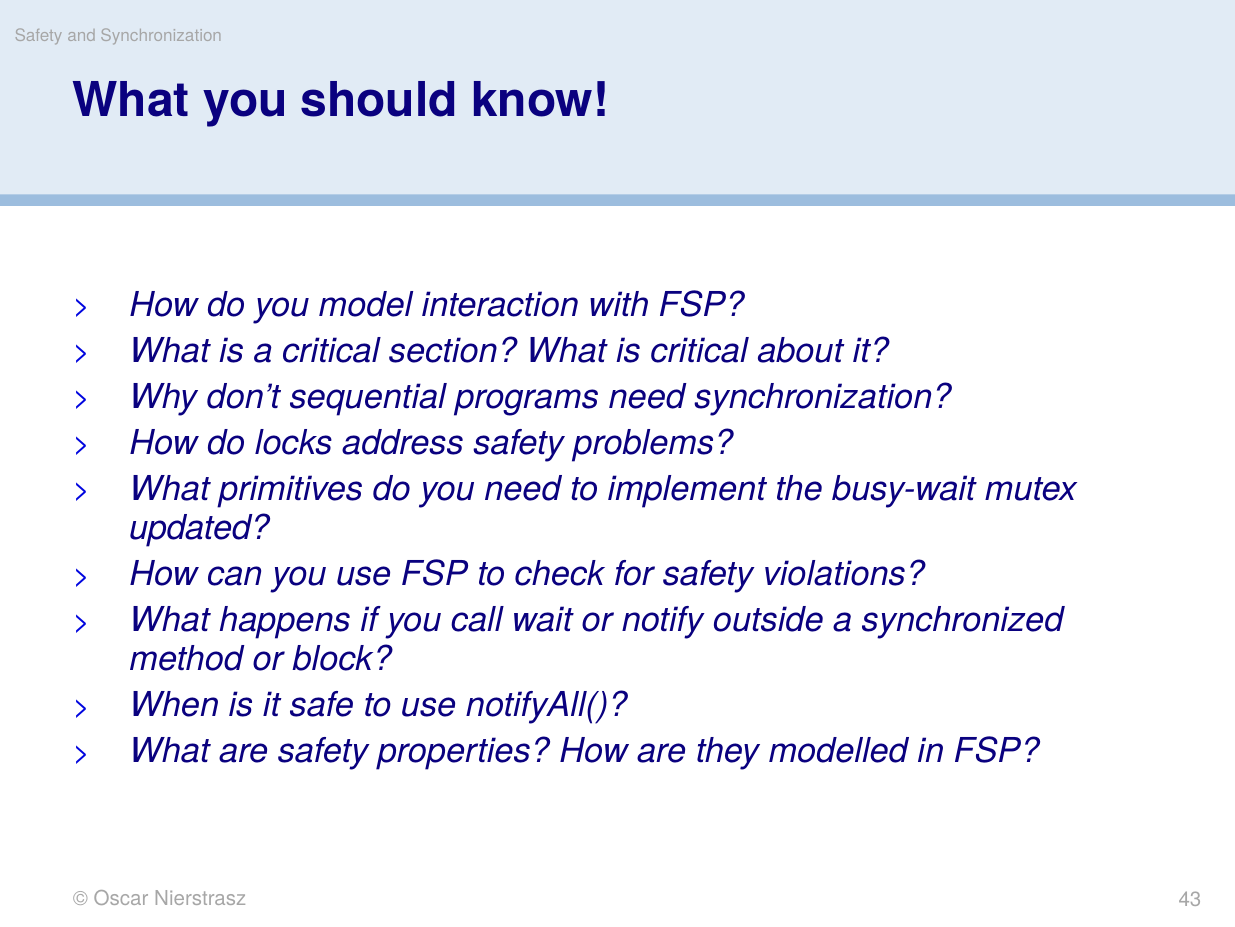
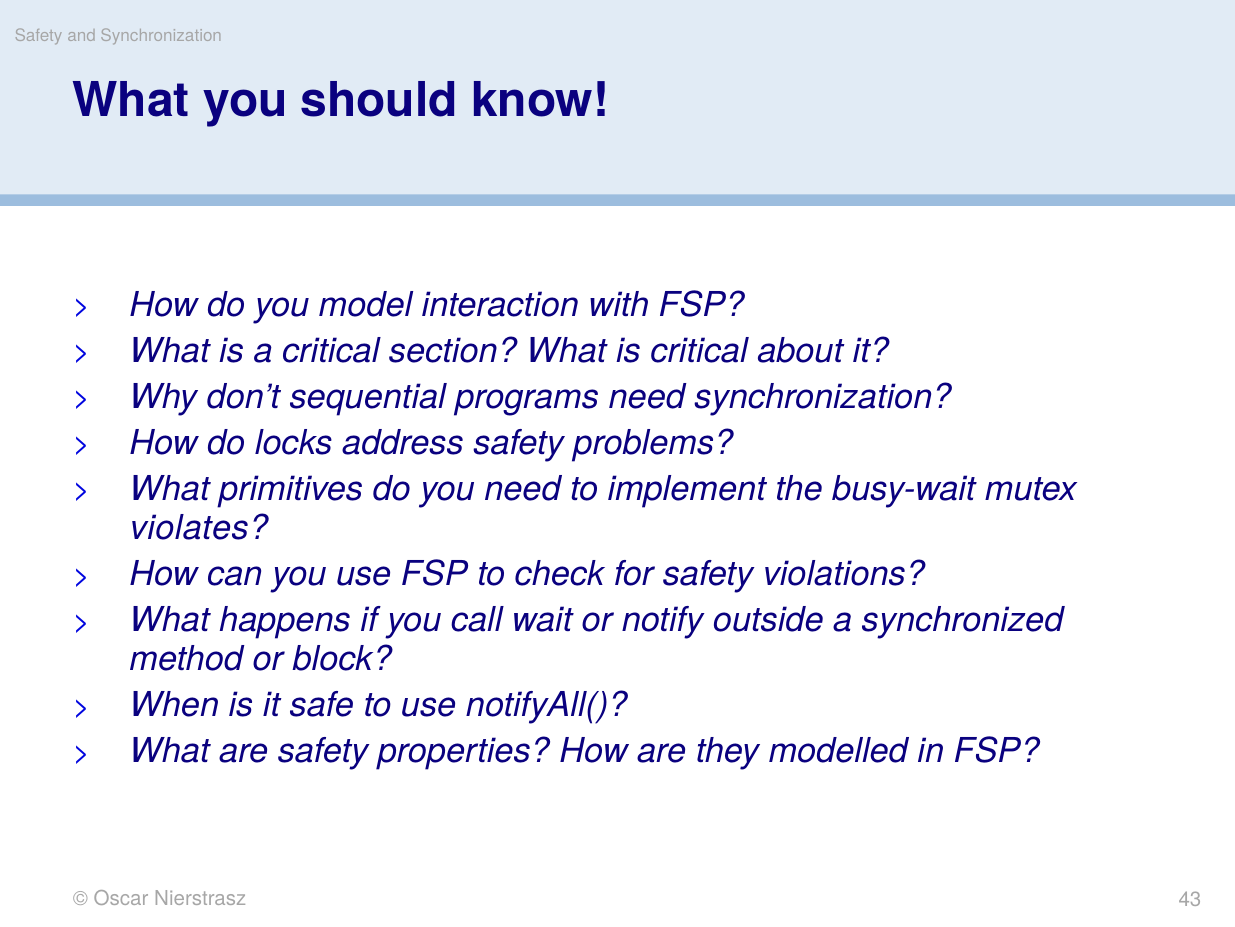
updated: updated -> violates
